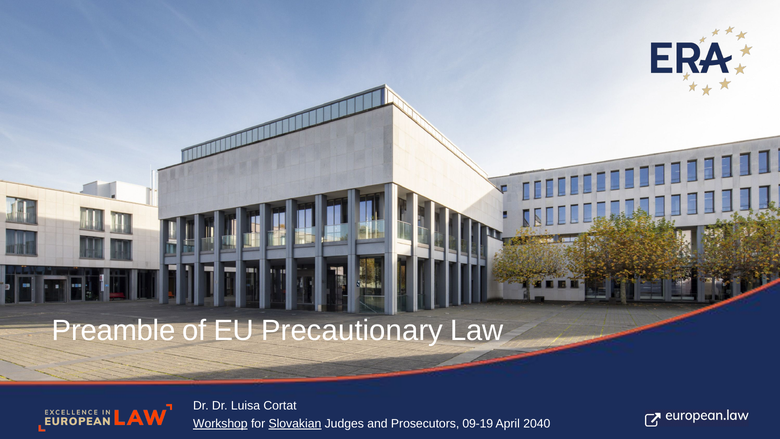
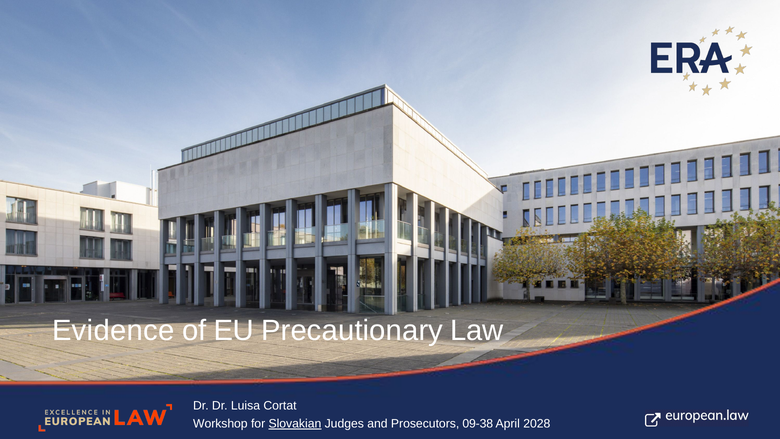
Preamble: Preamble -> Evidence
Workshop underline: present -> none
09-19: 09-19 -> 09-38
2040: 2040 -> 2028
